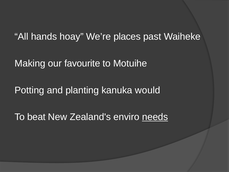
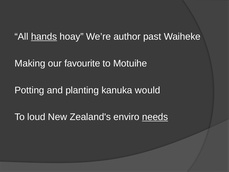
hands underline: none -> present
places: places -> author
beat: beat -> loud
